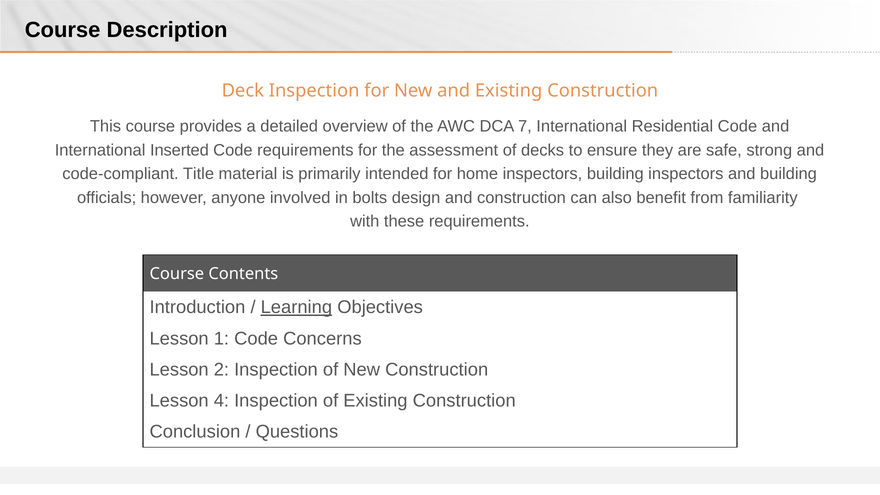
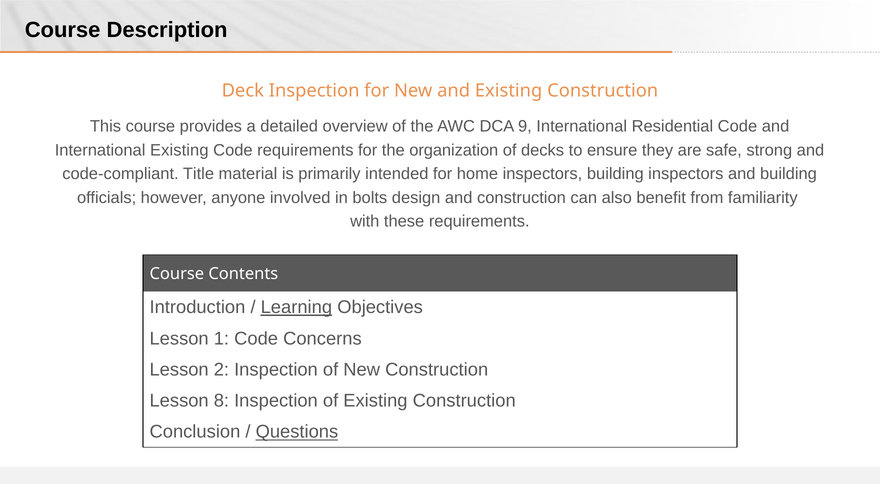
7: 7 -> 9
International Inserted: Inserted -> Existing
assessment: assessment -> organization
4: 4 -> 8
Questions underline: none -> present
